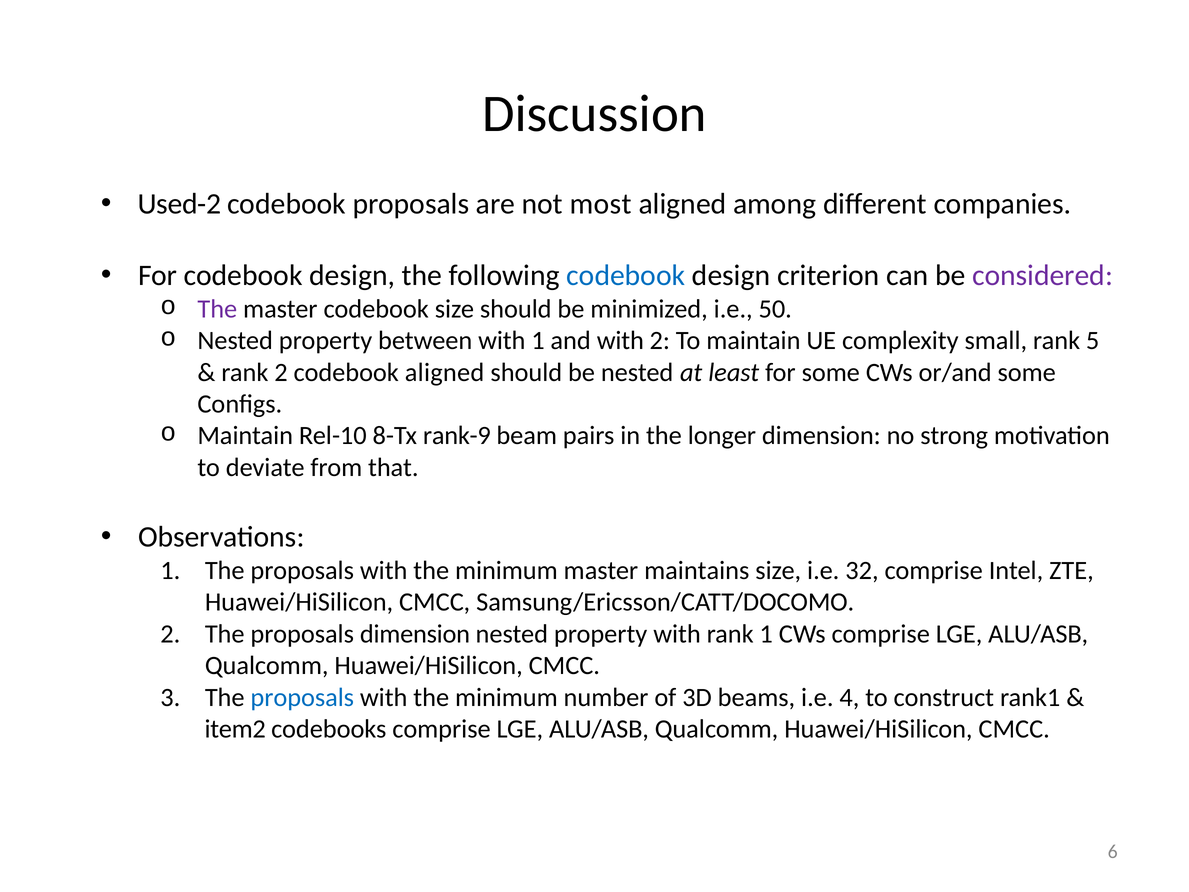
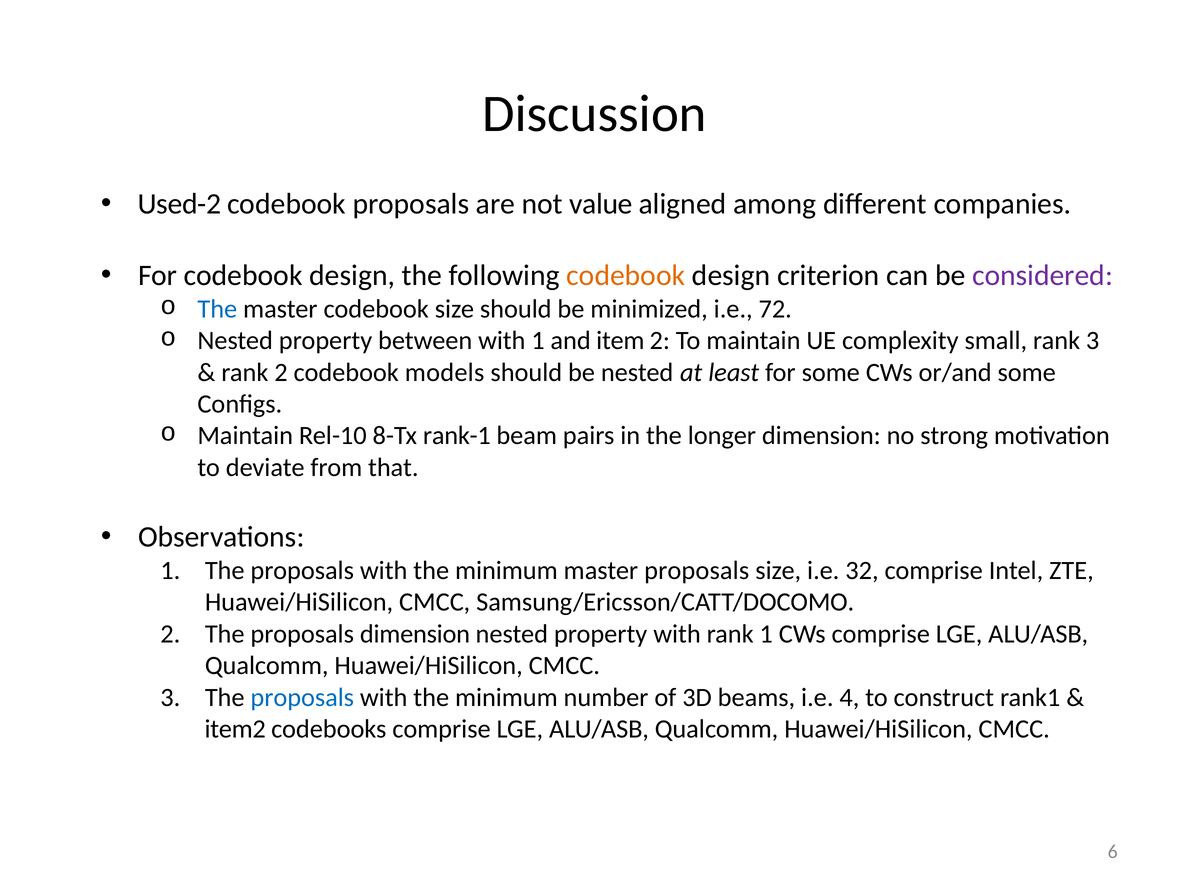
most: most -> value
codebook at (626, 275) colour: blue -> orange
The at (217, 309) colour: purple -> blue
50: 50 -> 72
and with: with -> item
rank 5: 5 -> 3
codebook aligned: aligned -> models
rank-9: rank-9 -> rank-1
master maintains: maintains -> proposals
